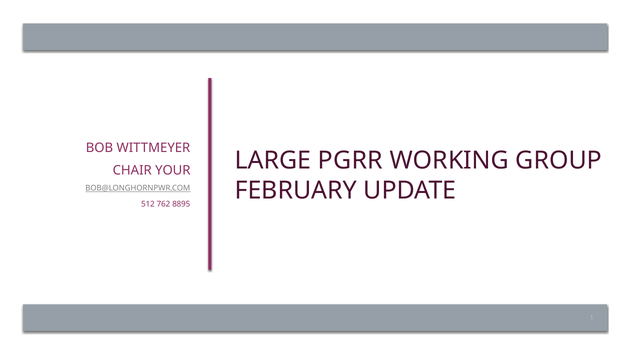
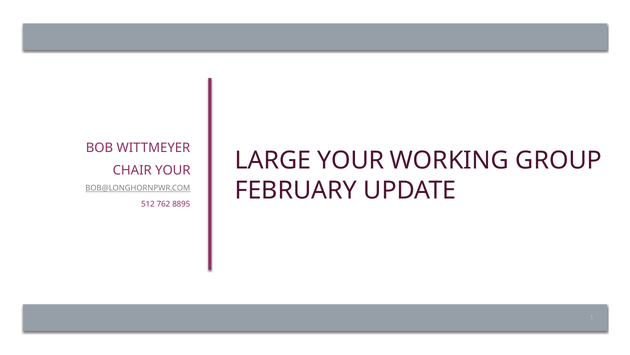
LARGE PGRR: PGRR -> YOUR
